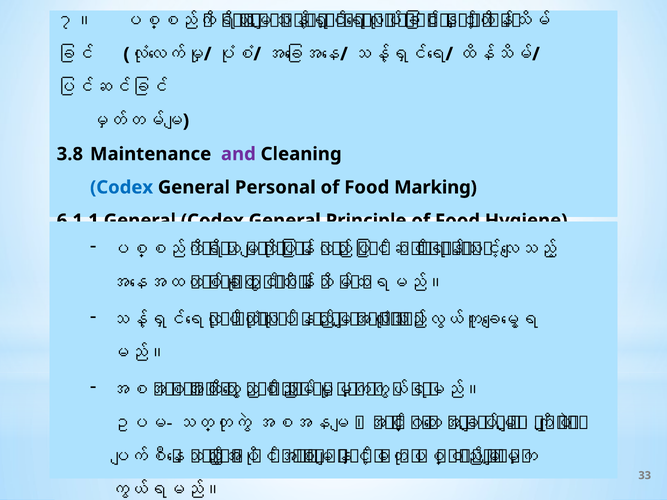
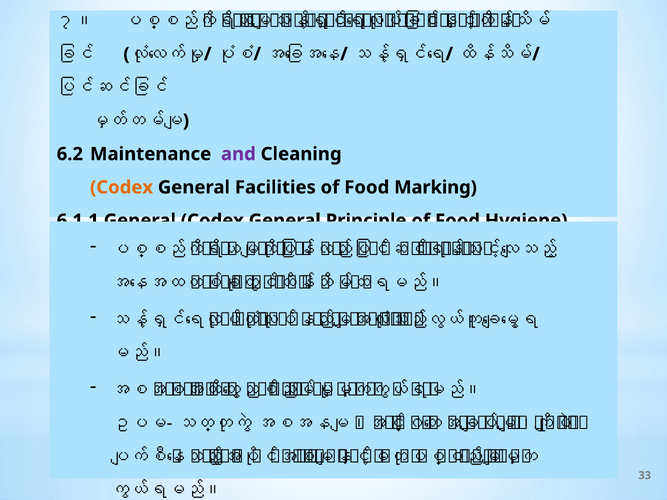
3.8: 3.8 -> 6.2
Codex at (122, 187) colour: blue -> orange
Personal: Personal -> Facilities
